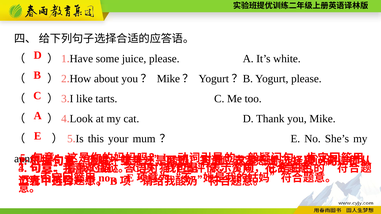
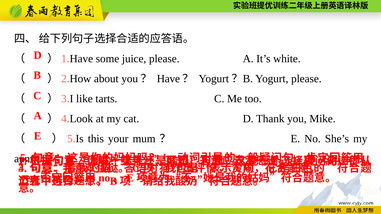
Mike at (168, 79): Mike -> Have
